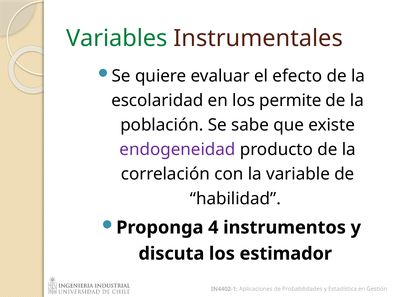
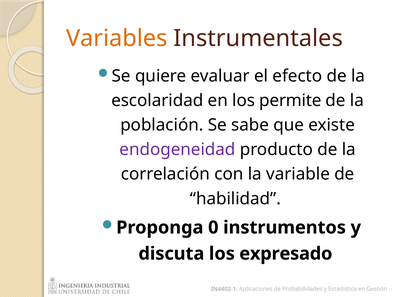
Variables colour: green -> orange
4: 4 -> 0
estimador: estimador -> expresado
